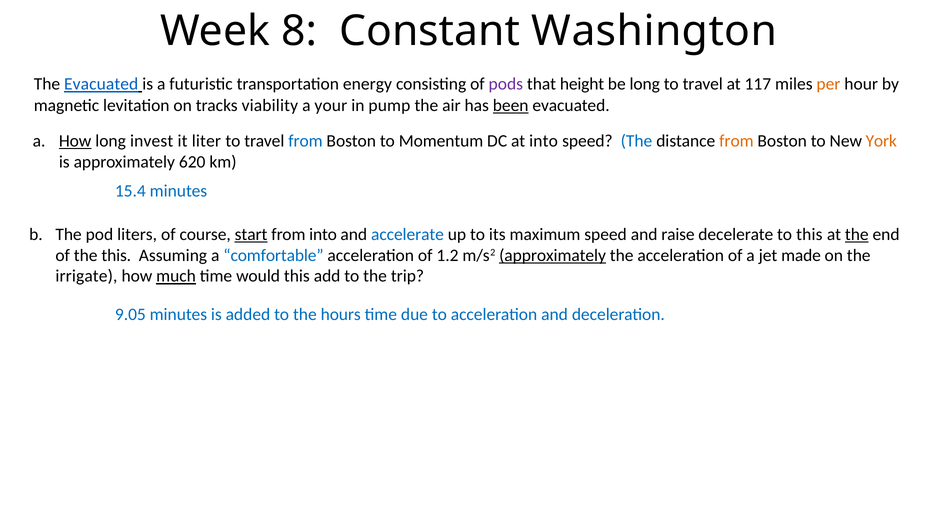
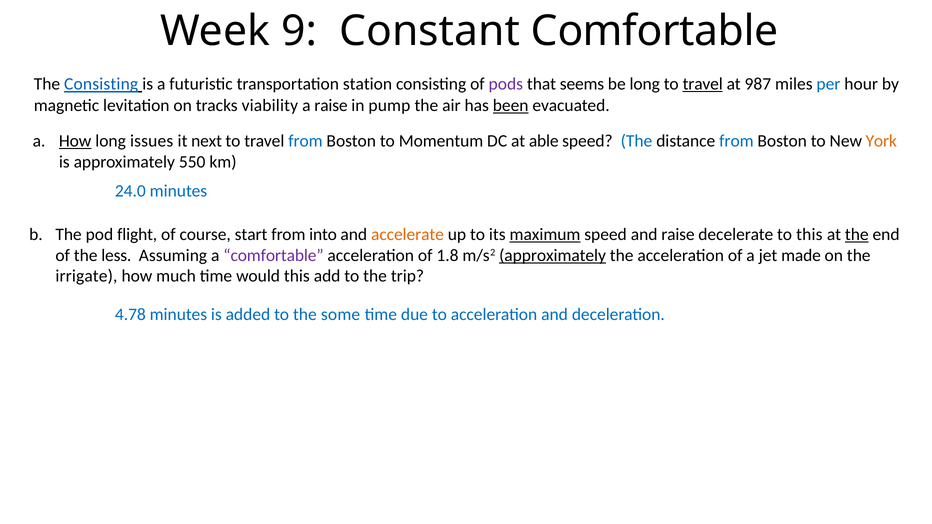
8: 8 -> 9
Constant Washington: Washington -> Comfortable
The Evacuated: Evacuated -> Consisting
energy: energy -> station
height: height -> seems
travel at (703, 84) underline: none -> present
117: 117 -> 987
per colour: orange -> blue
a your: your -> raise
invest: invest -> issues
liter: liter -> next
at into: into -> able
from at (736, 141) colour: orange -> blue
620: 620 -> 550
15.4: 15.4 -> 24.0
liters: liters -> flight
start underline: present -> none
accelerate colour: blue -> orange
maximum underline: none -> present
the this: this -> less
comfortable at (274, 255) colour: blue -> purple
1.2: 1.2 -> 1.8
much underline: present -> none
9.05: 9.05 -> 4.78
hours: hours -> some
